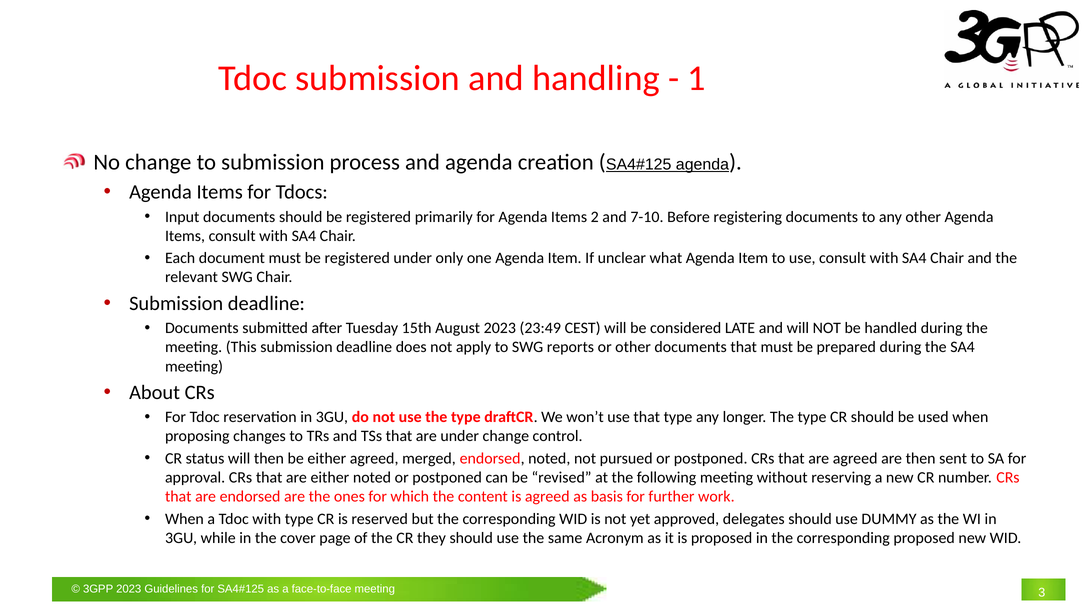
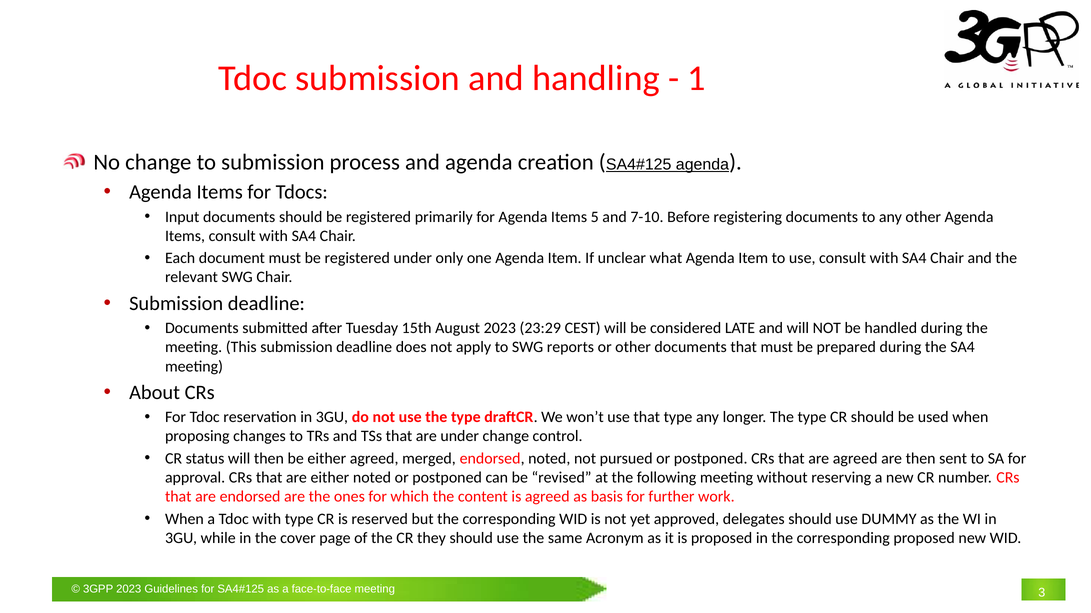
2: 2 -> 5
23:49: 23:49 -> 23:29
